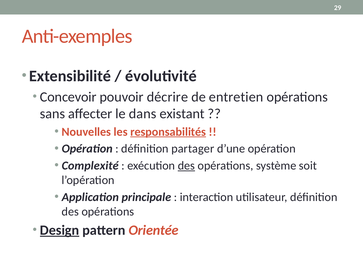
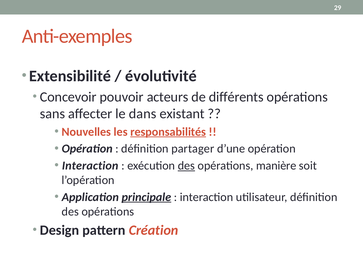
décrire: décrire -> acteurs
entretien: entretien -> différents
Complexité at (90, 166): Complexité -> Interaction
système: système -> manière
principale underline: none -> present
Design underline: present -> none
Orientée: Orientée -> Création
